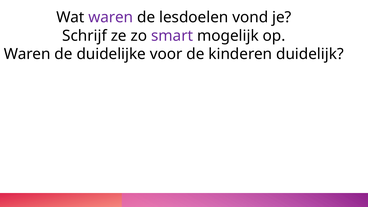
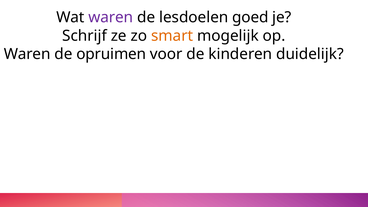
vond: vond -> goed
smart colour: purple -> orange
duidelijke: duidelijke -> opruimen
